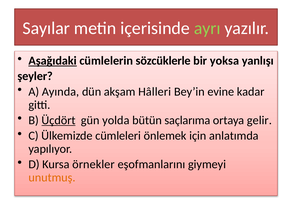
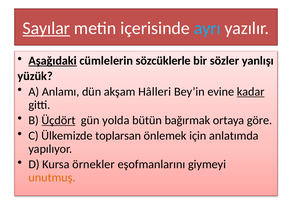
Sayılar underline: none -> present
ayrı colour: light green -> light blue
yoksa: yoksa -> sözler
şeyler: şeyler -> yüzük
Ayında: Ayında -> Anlamı
kadar underline: none -> present
saçlarıma: saçlarıma -> bağırmak
gelir: gelir -> göre
cümleleri: cümleleri -> toplarsan
